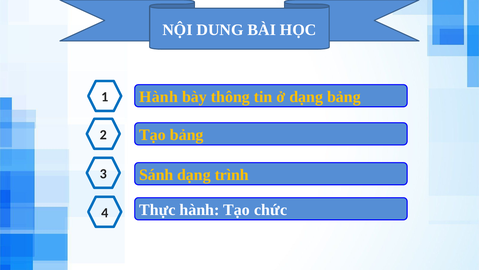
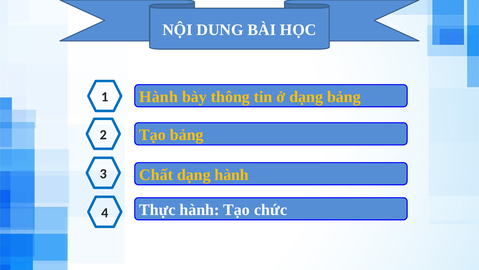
Sánh: Sánh -> Chất
dạng trình: trình -> hành
